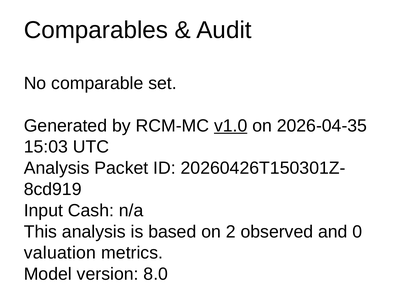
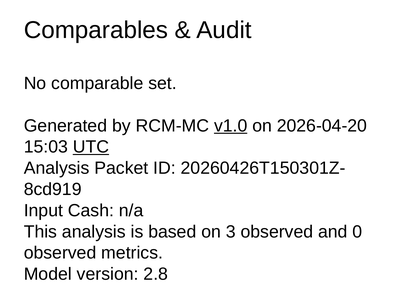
2026-04-35: 2026-04-35 -> 2026-04-20
UTC underline: none -> present
2: 2 -> 3
valuation at (60, 253): valuation -> observed
8.0: 8.0 -> 2.8
